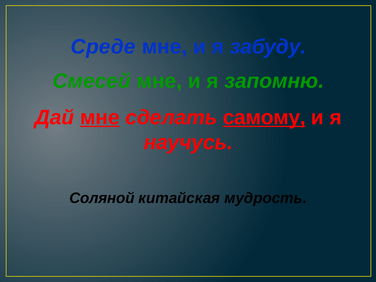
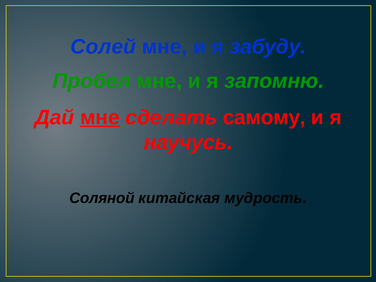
Среде: Среде -> Солей
Смесей: Смесей -> Пробел
самому underline: present -> none
